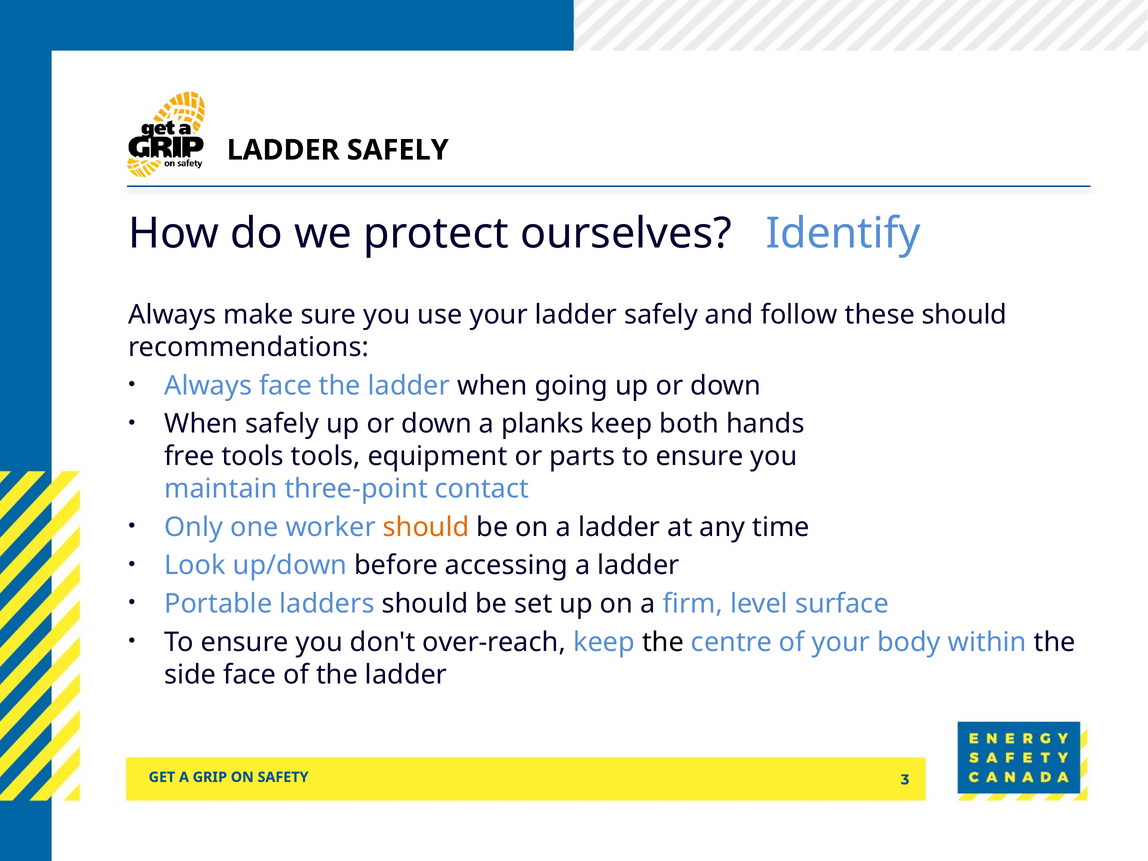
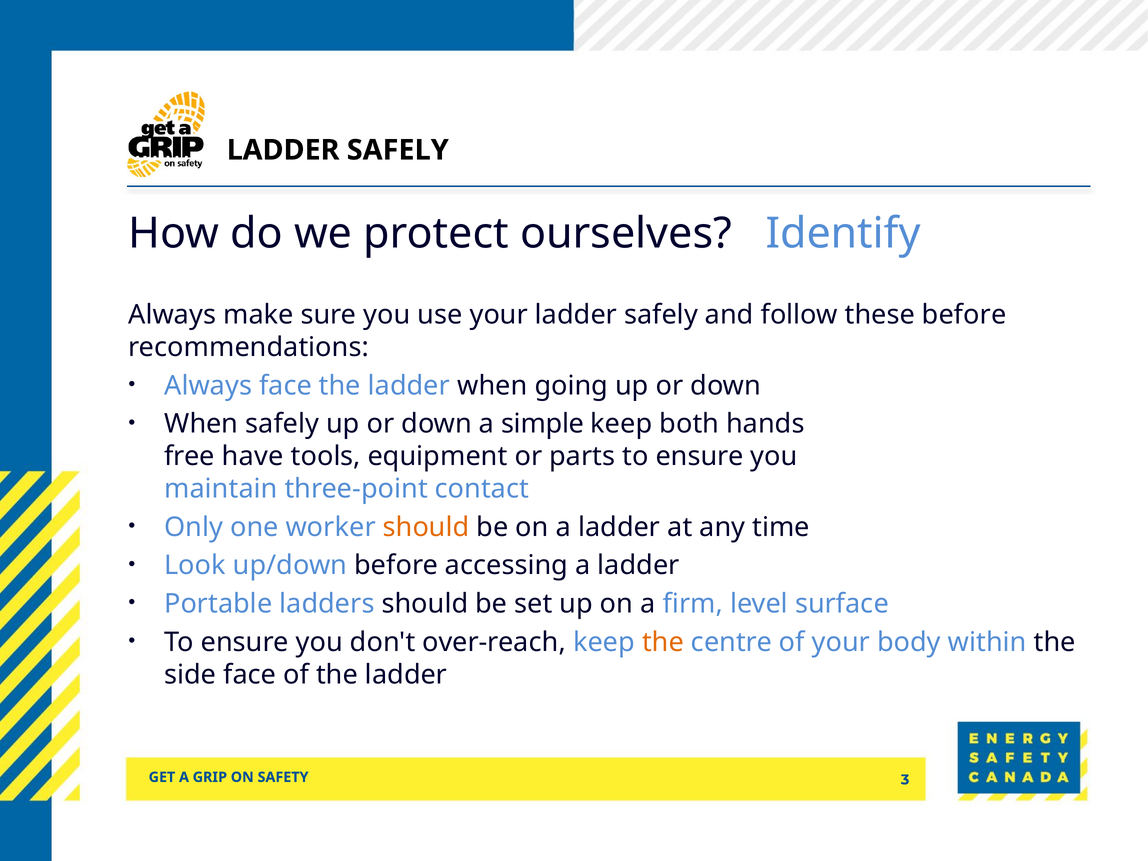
these should: should -> before
planks: planks -> simple
free tools: tools -> have
the at (663, 642) colour: black -> orange
